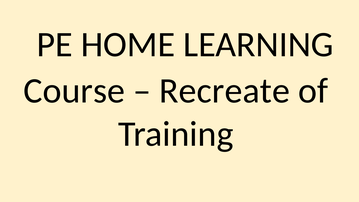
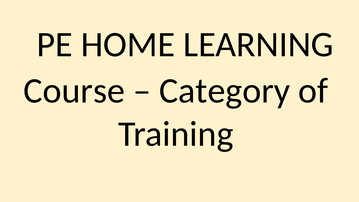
Recreate: Recreate -> Category
